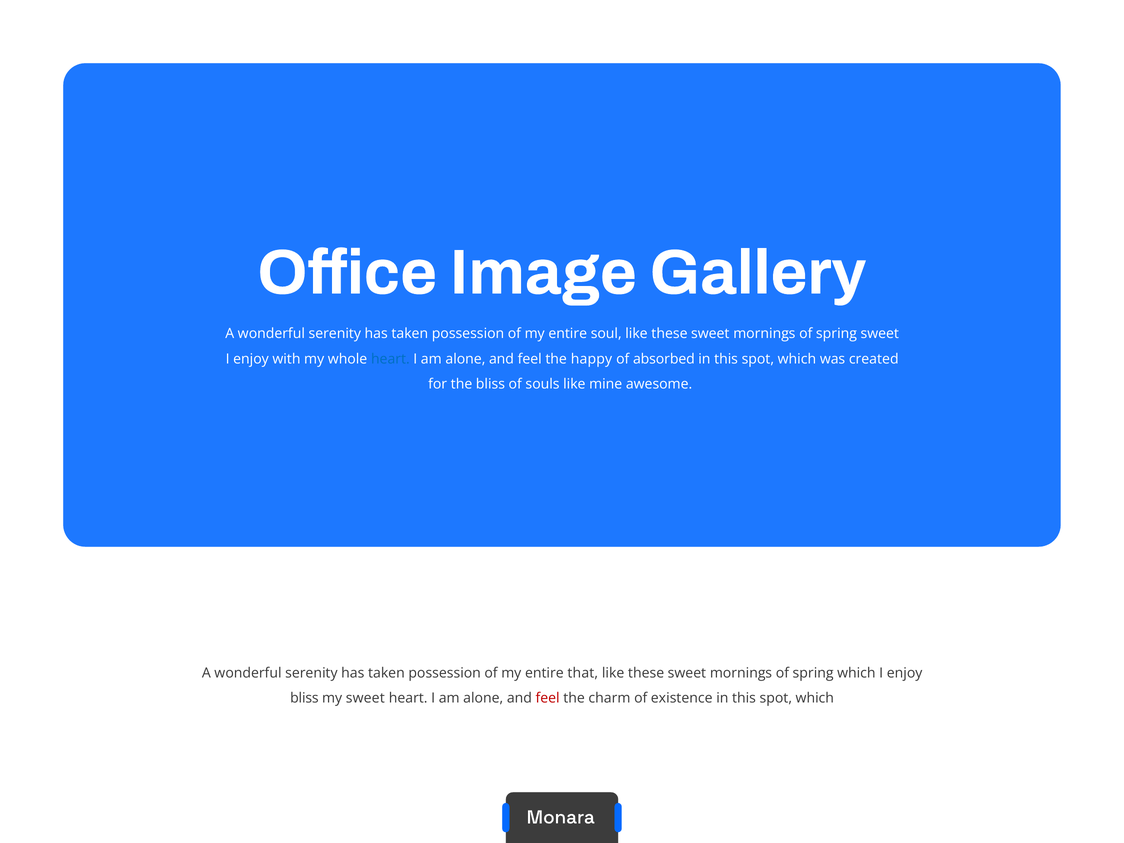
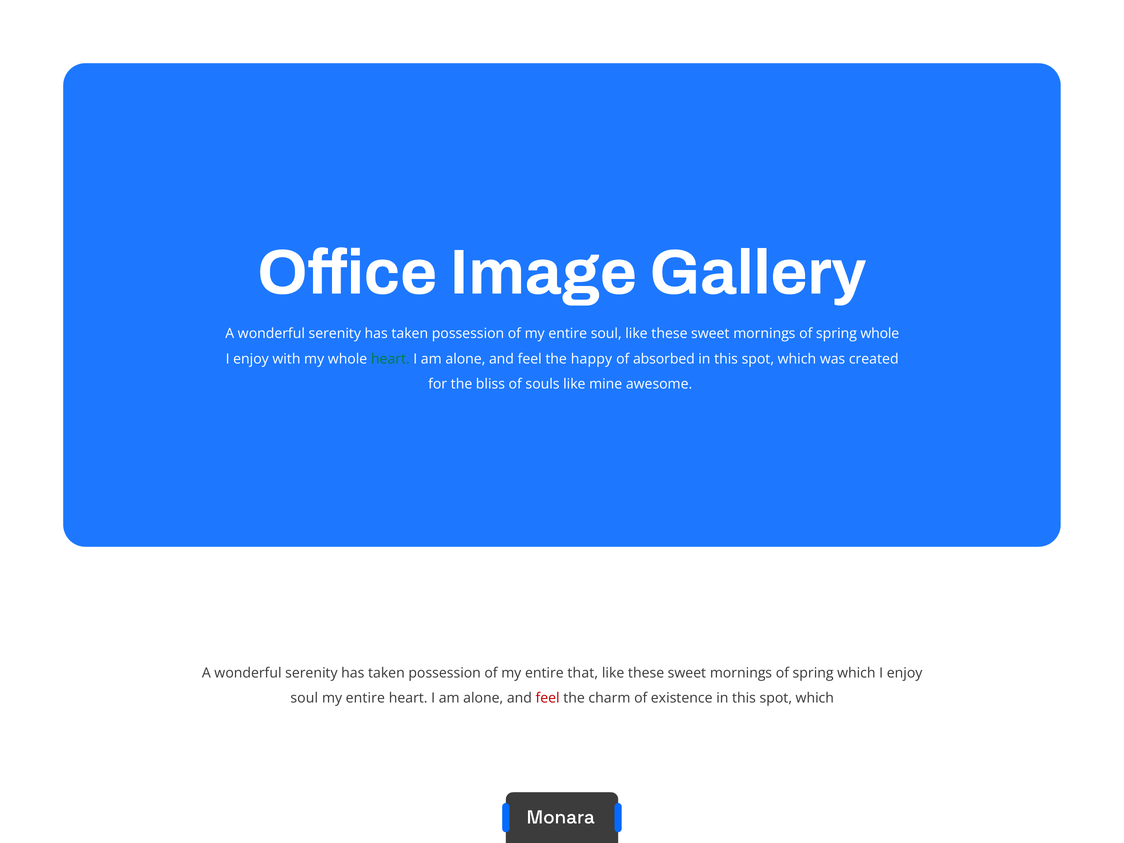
spring sweet: sweet -> whole
heart at (390, 359) colour: blue -> green
bliss at (304, 698): bliss -> soul
sweet at (365, 698): sweet -> entire
